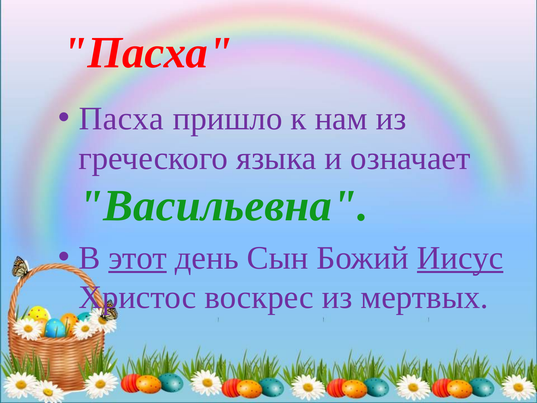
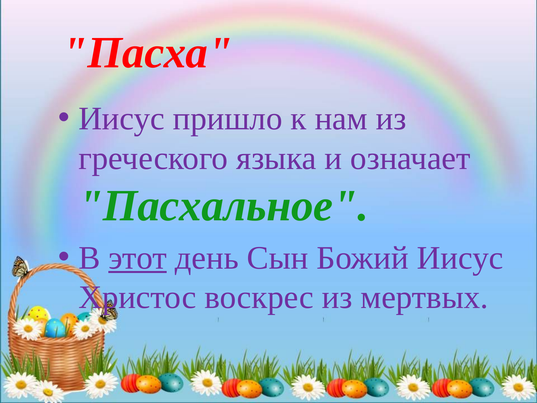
Пасха at (121, 119): Пасха -> Иисус
Васильевна: Васильевна -> Пасхальное
Иисус at (460, 258) underline: present -> none
